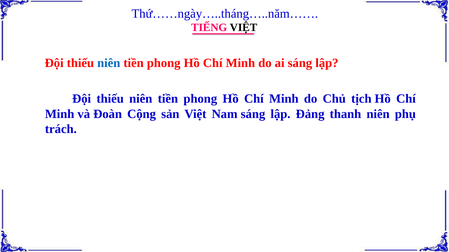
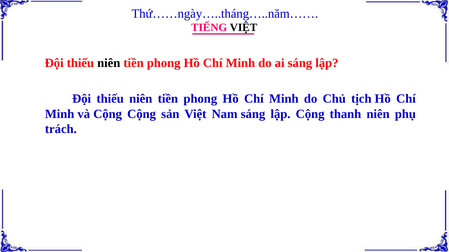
niên at (109, 63) colour: blue -> black
và Đoàn: Đoàn -> Cộng
lập Đảng: Đảng -> Cộng
